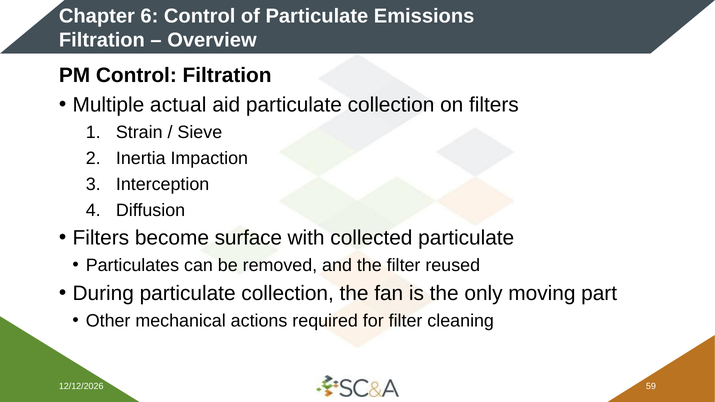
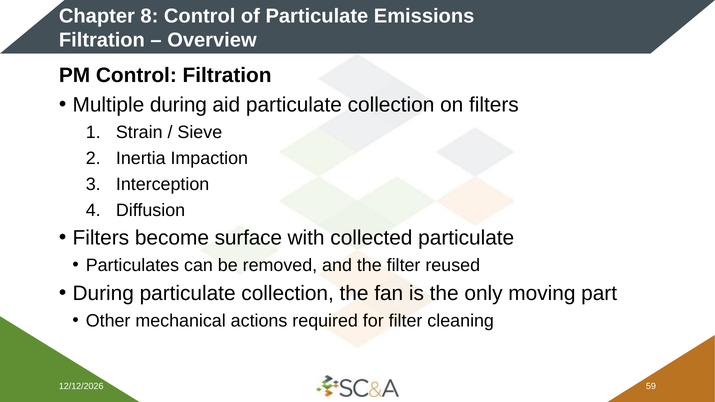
6: 6 -> 8
Multiple actual: actual -> during
